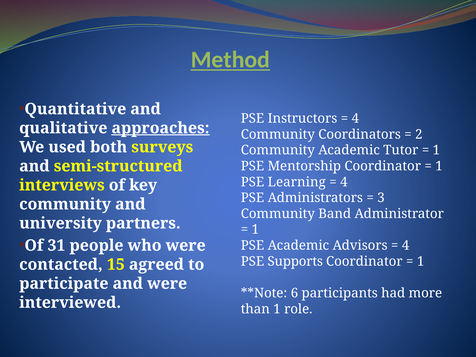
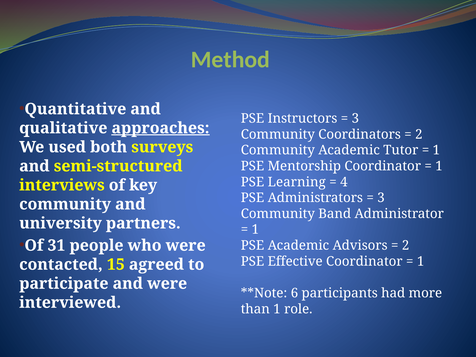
Method underline: present -> none
4 at (355, 118): 4 -> 3
4 at (406, 245): 4 -> 2
Supports: Supports -> Effective
